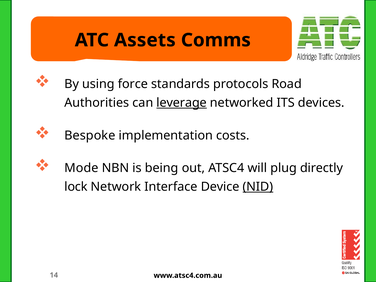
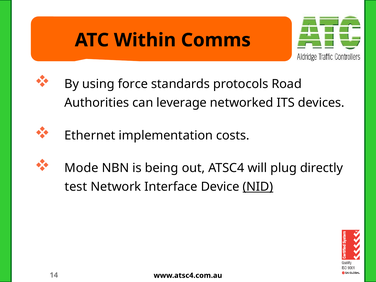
Assets: Assets -> Within
leverage underline: present -> none
Bespoke: Bespoke -> Ethernet
lock: lock -> test
